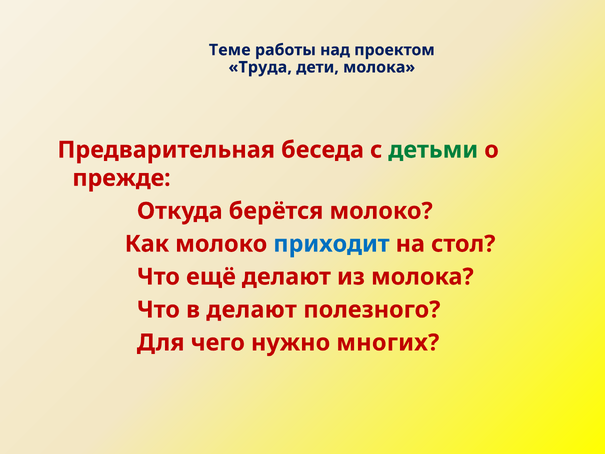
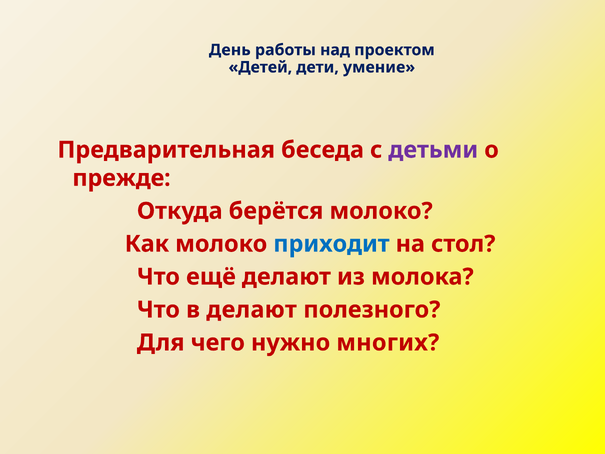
Теме: Теме -> День
Труда: Труда -> Детей
дети молока: молока -> умение
детьми colour: green -> purple
